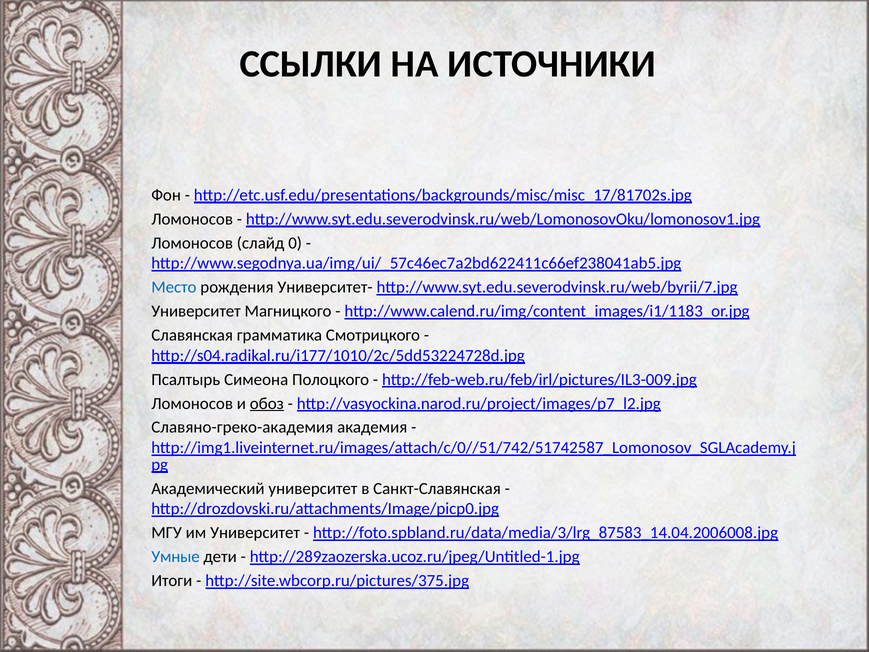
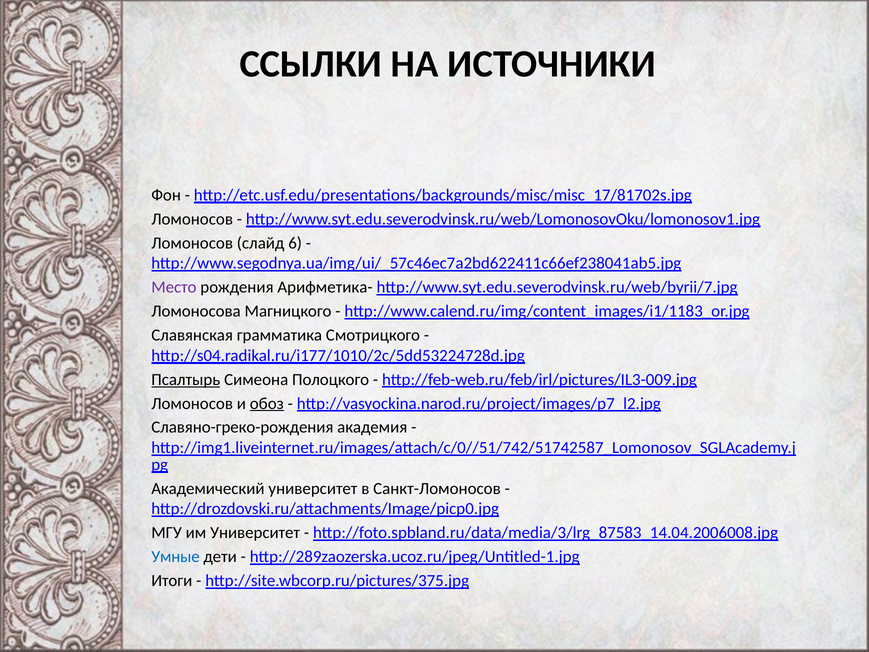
0: 0 -> 6
Место colour: blue -> purple
Университет-: Университет- -> Арифметика-
Университет at (196, 311): Университет -> Ломоносова
Псалтырь underline: none -> present
Славяно-греко-академия: Славяно-греко-академия -> Славяно-греко-рождения
Санкт-Славянская: Санкт-Славянская -> Санкт-Ломоносов
